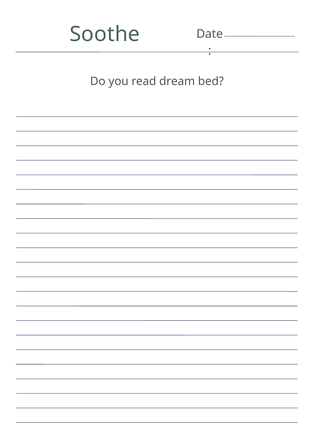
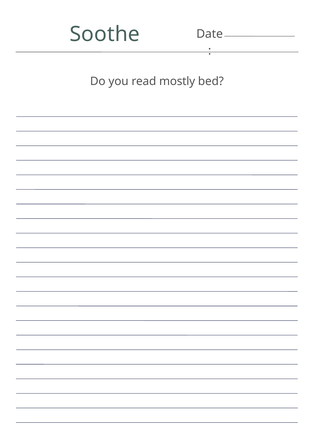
dream: dream -> mostly
